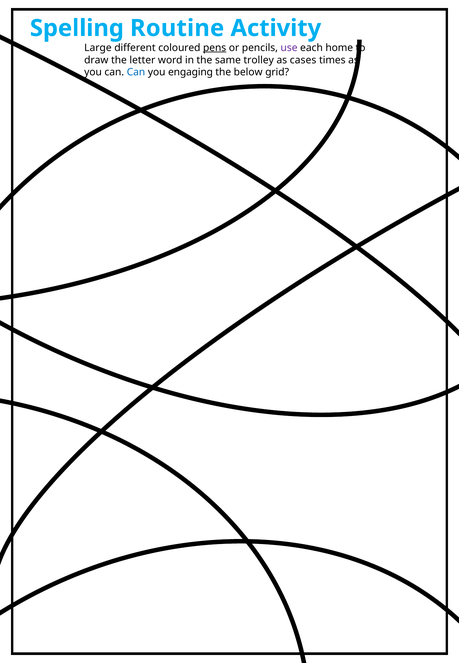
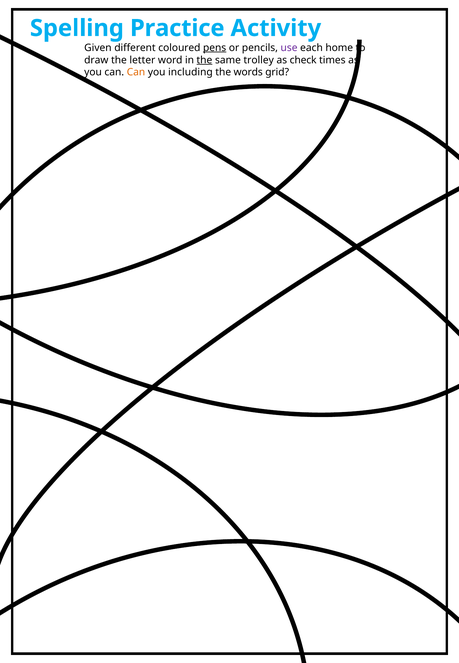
Routine: Routine -> Practice
Large: Large -> Given
the at (204, 60) underline: none -> present
cases: cases -> check
Can at (136, 72) colour: blue -> orange
engaging: engaging -> including
below: below -> words
